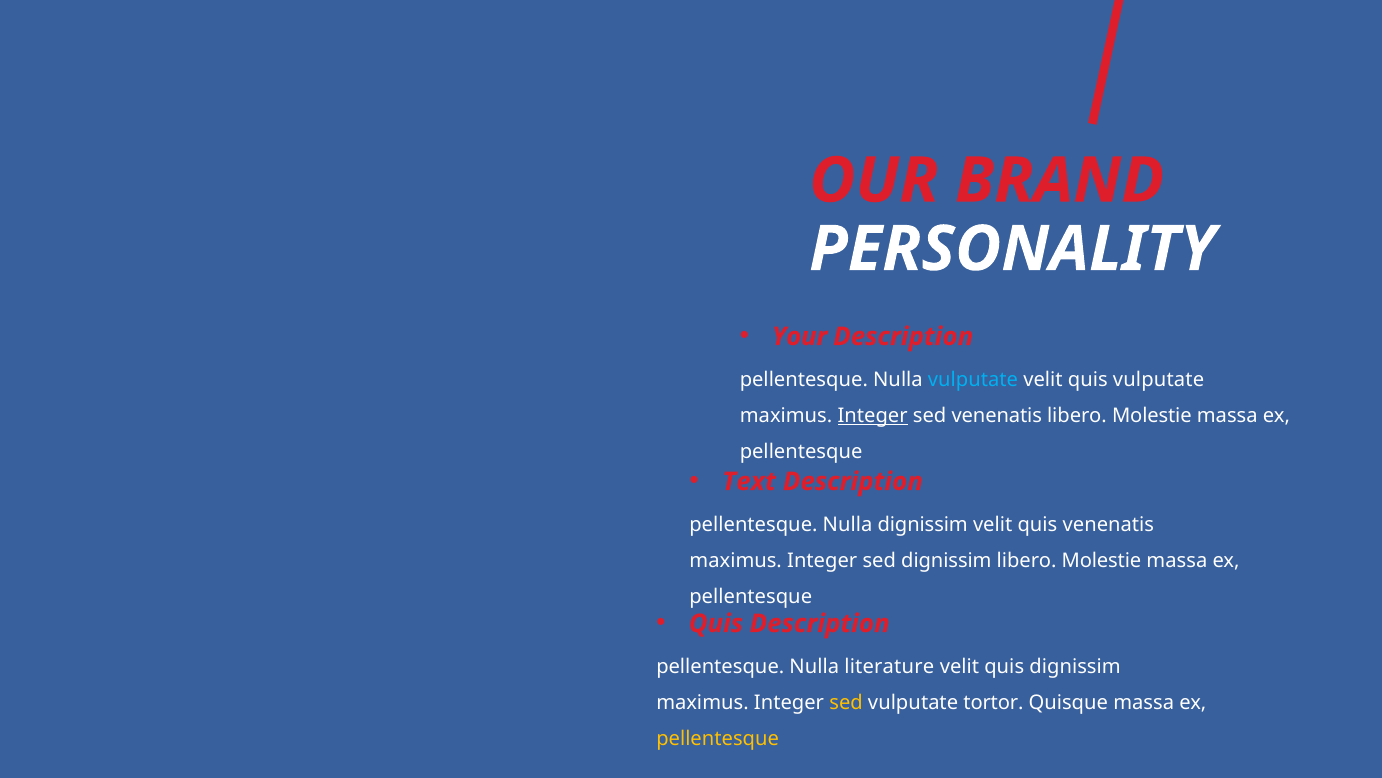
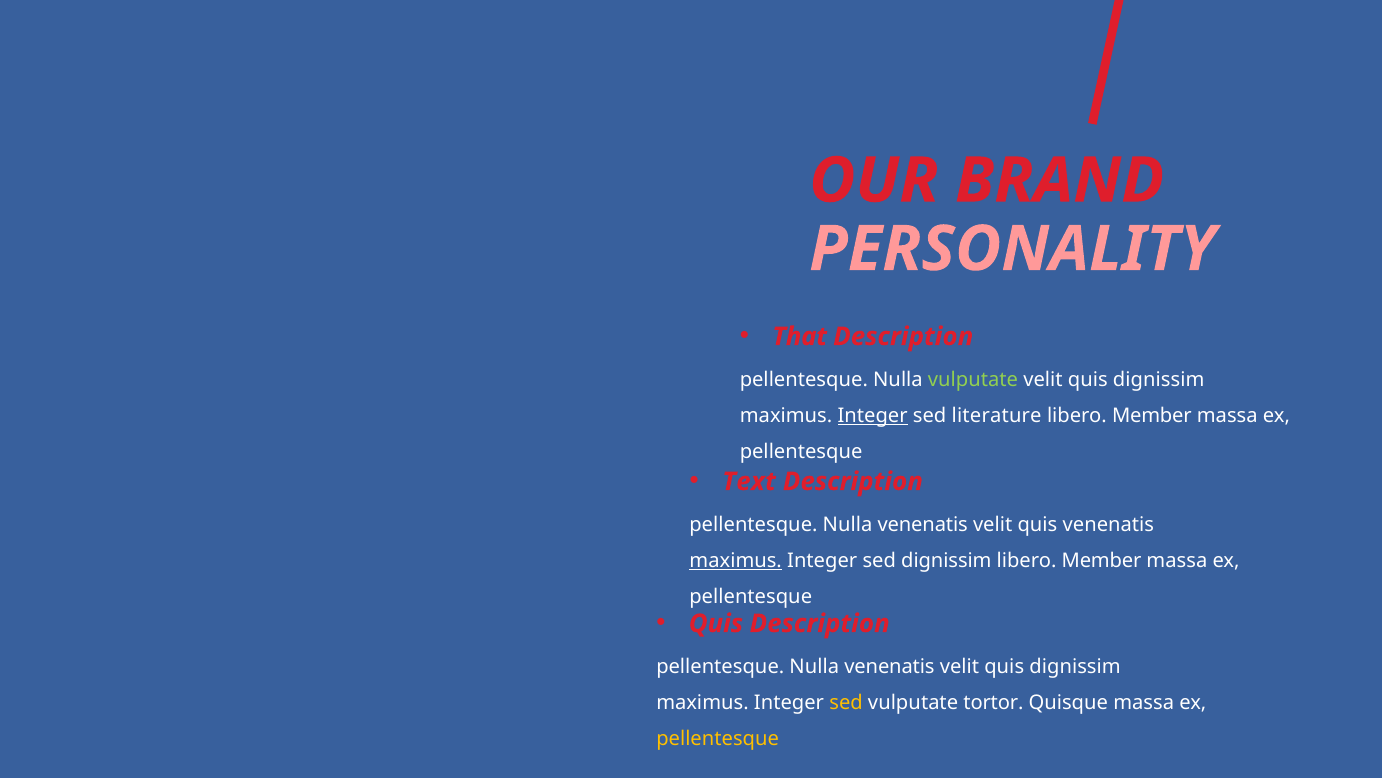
PERSONALITY colour: white -> pink
Your: Your -> That
vulputate at (973, 379) colour: light blue -> light green
vulputate at (1159, 379): vulputate -> dignissim
sed venenatis: venenatis -> literature
Molestie at (1152, 415): Molestie -> Member
dignissim at (923, 524): dignissim -> venenatis
maximus at (736, 560) underline: none -> present
Molestie at (1102, 560): Molestie -> Member
literature at (889, 666): literature -> venenatis
